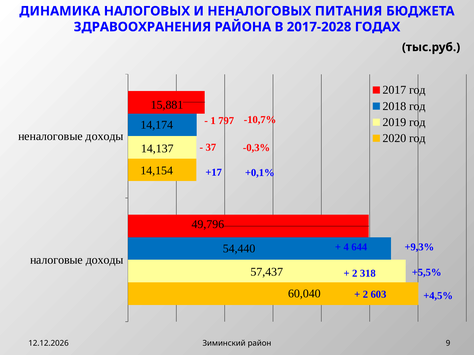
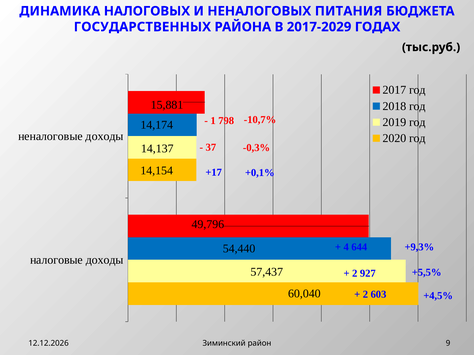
ЗДРАВООХРАНЕНИЯ: ЗДРАВООХРАНЕНИЯ -> ГОСУДАРСТВЕННЫХ
2017-2028: 2017-2028 -> 2017-2029
797: 797 -> 798
318: 318 -> 927
